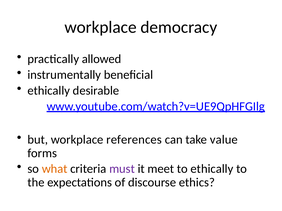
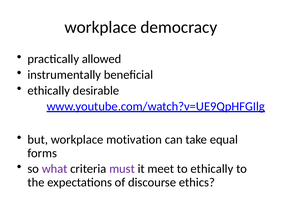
references: references -> motivation
value: value -> equal
what colour: orange -> purple
